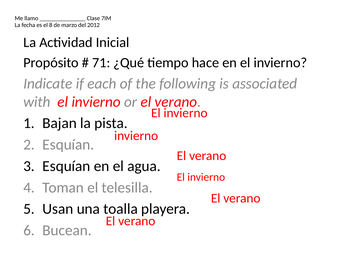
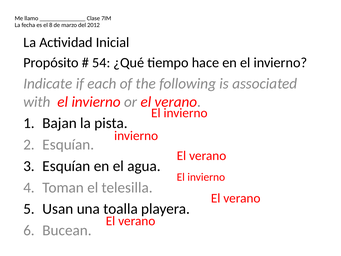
71: 71 -> 54
